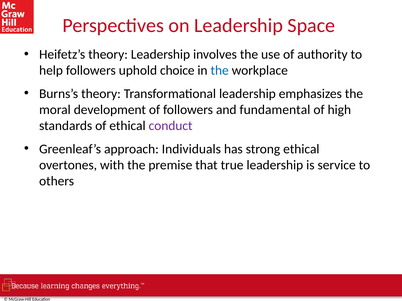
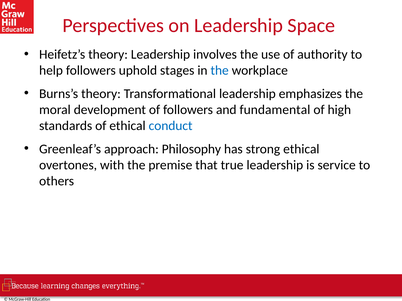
choice: choice -> stages
conduct colour: purple -> blue
Individuals: Individuals -> Philosophy
